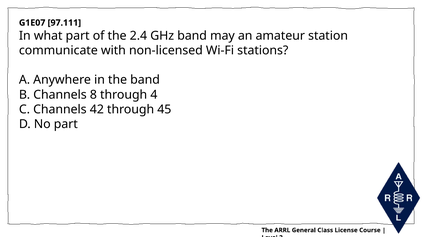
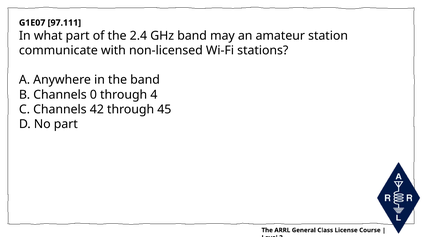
8: 8 -> 0
